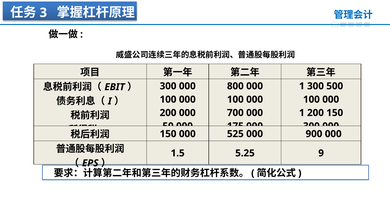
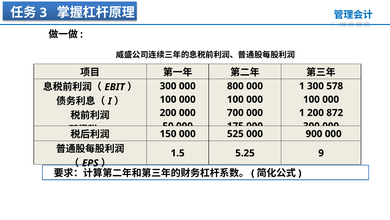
500: 500 -> 578
200 150: 150 -> 872
